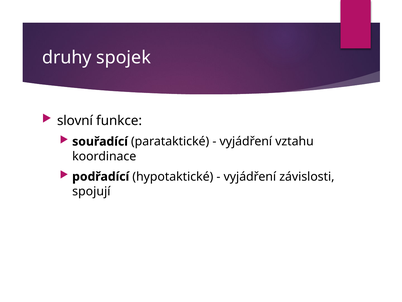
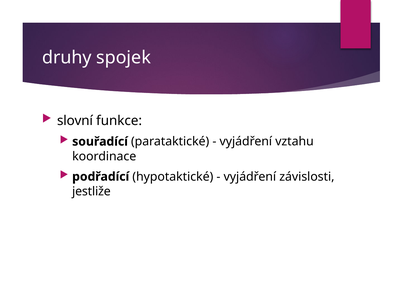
spojují: spojují -> jestliže
